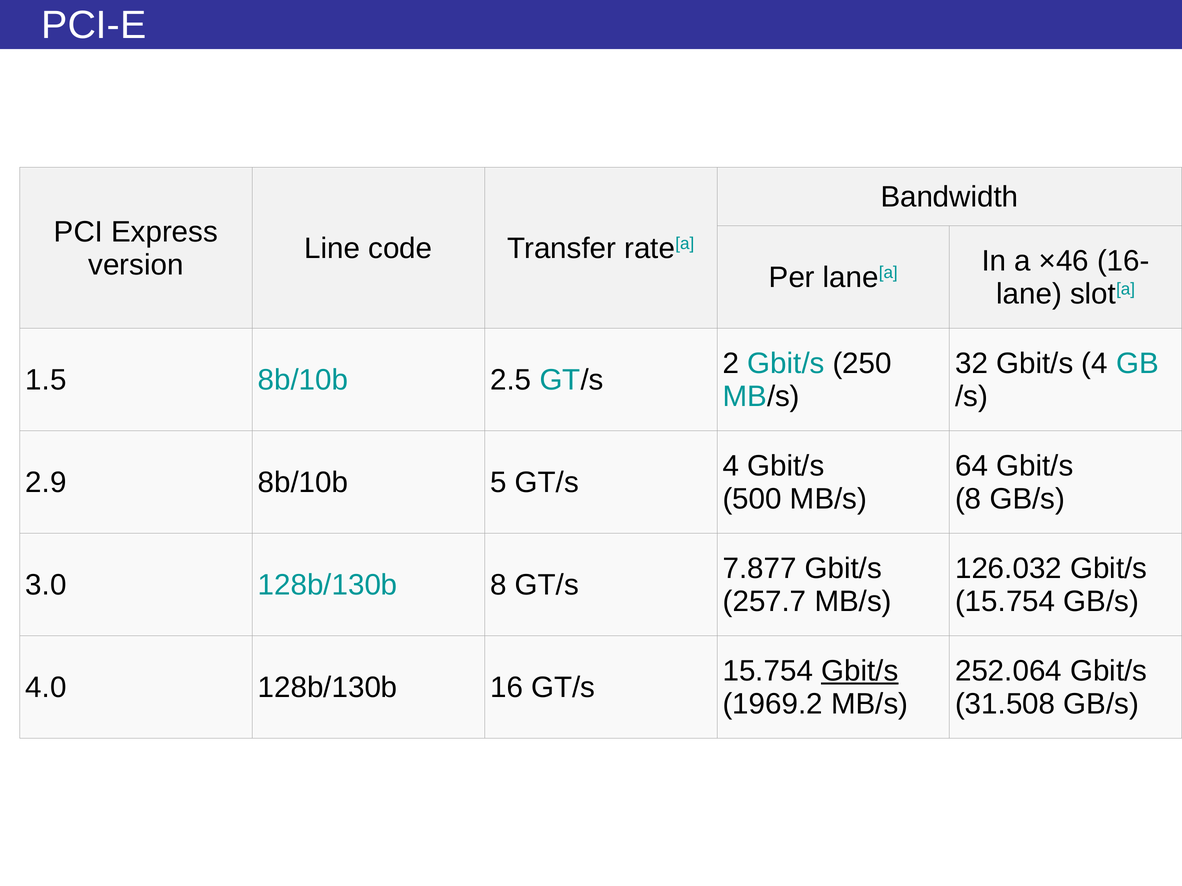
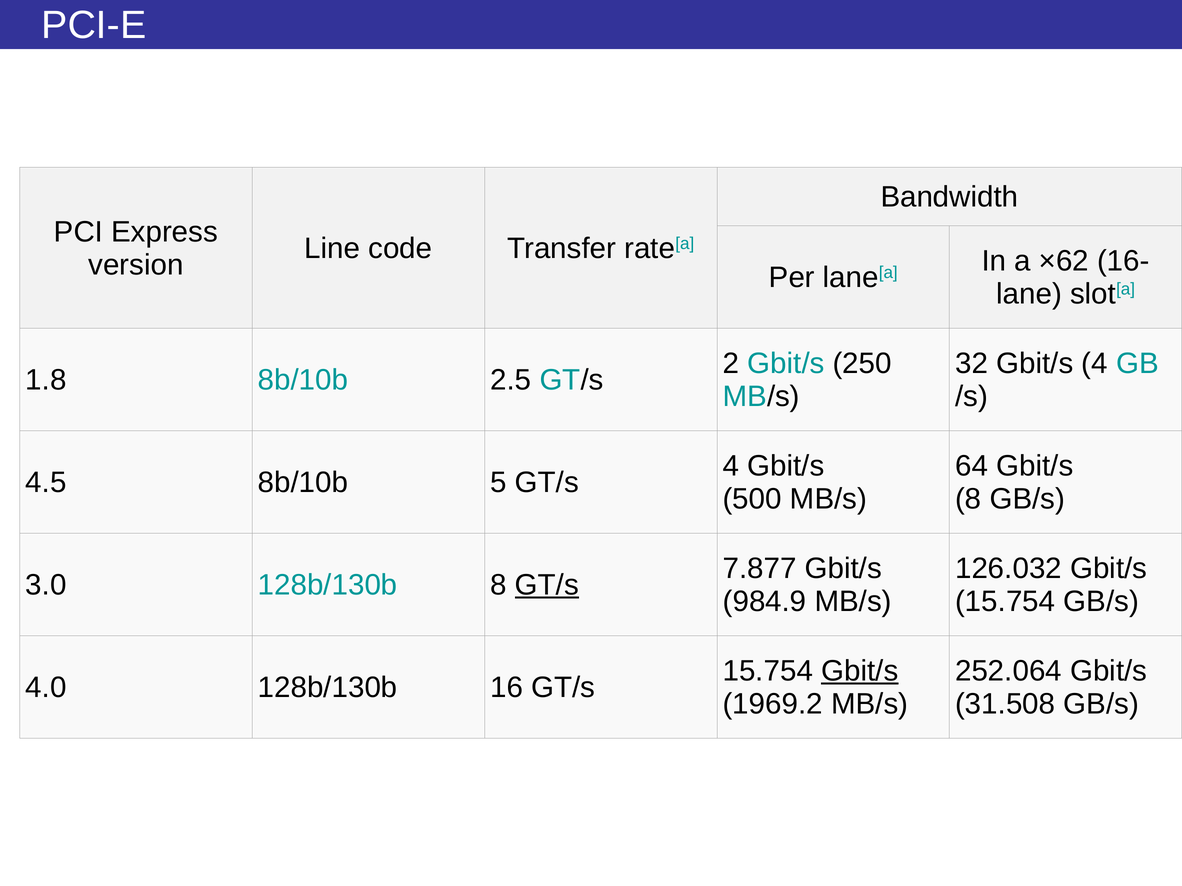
×46: ×46 -> ×62
1.5: 1.5 -> 1.8
2.9: 2.9 -> 4.5
GT/s at (547, 585) underline: none -> present
257.7: 257.7 -> 984.9
